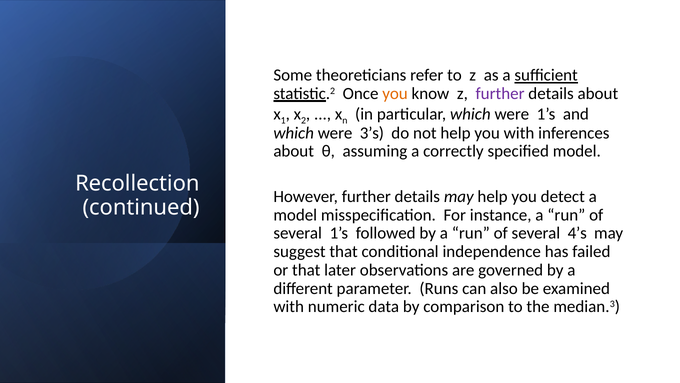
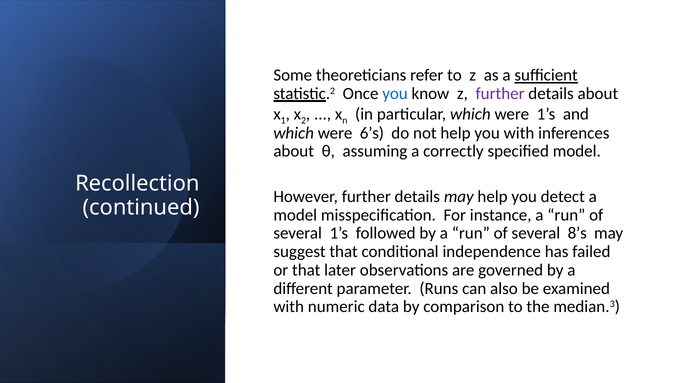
you at (395, 93) colour: orange -> blue
3’s: 3’s -> 6’s
4’s: 4’s -> 8’s
